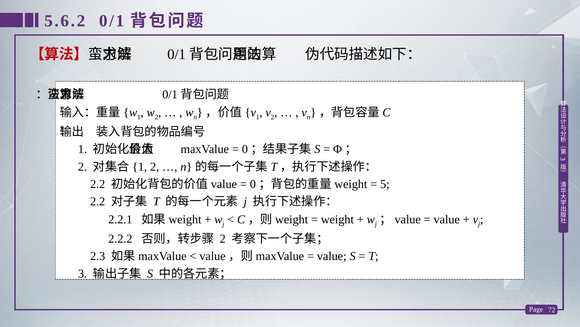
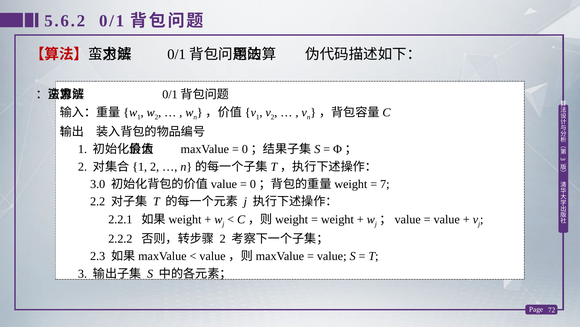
2.2 at (98, 184): 2.2 -> 3.0
5: 5 -> 7
